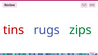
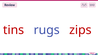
zips colour: green -> red
